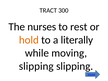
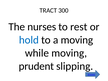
hold colour: orange -> blue
a literally: literally -> moving
slipping at (36, 66): slipping -> prudent
